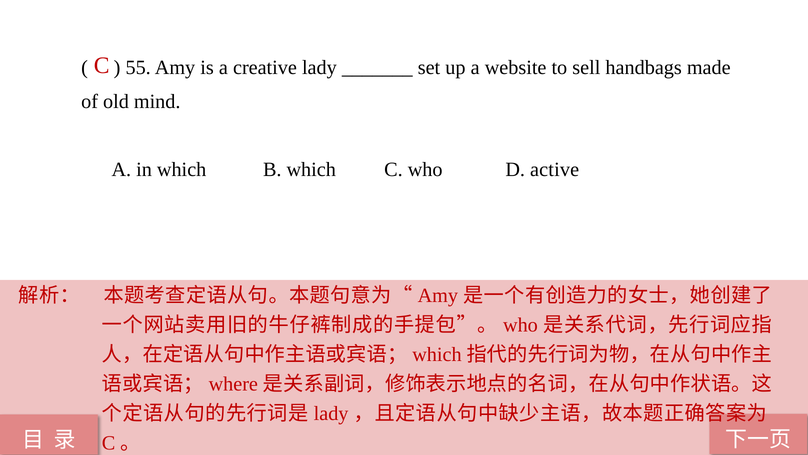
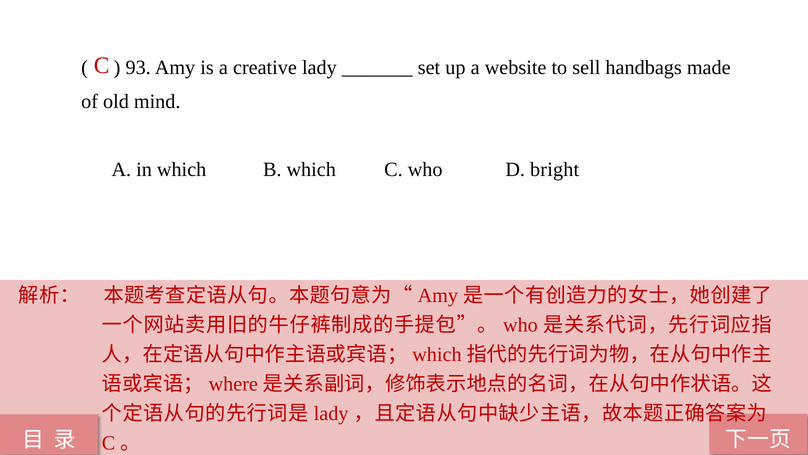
55: 55 -> 93
active: active -> bright
